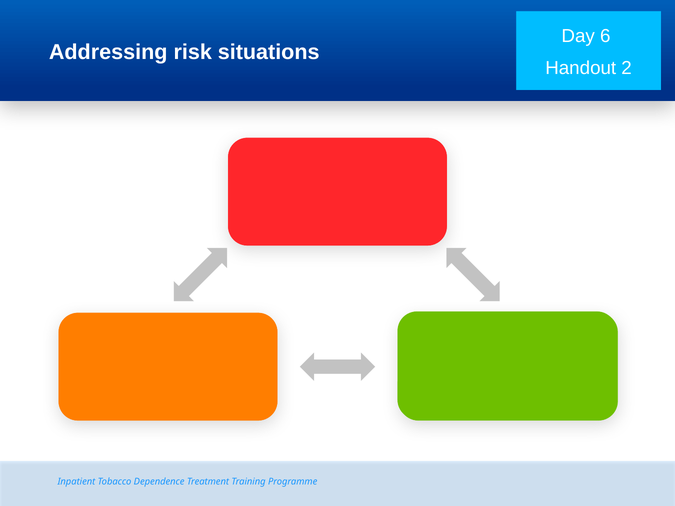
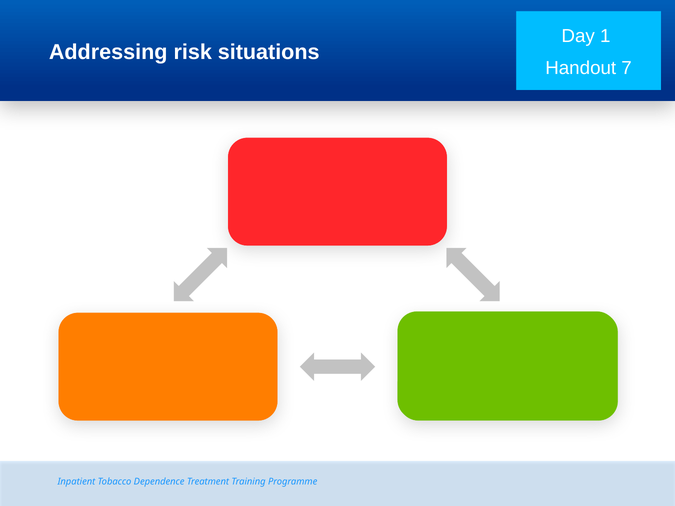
6: 6 -> 1
2: 2 -> 7
